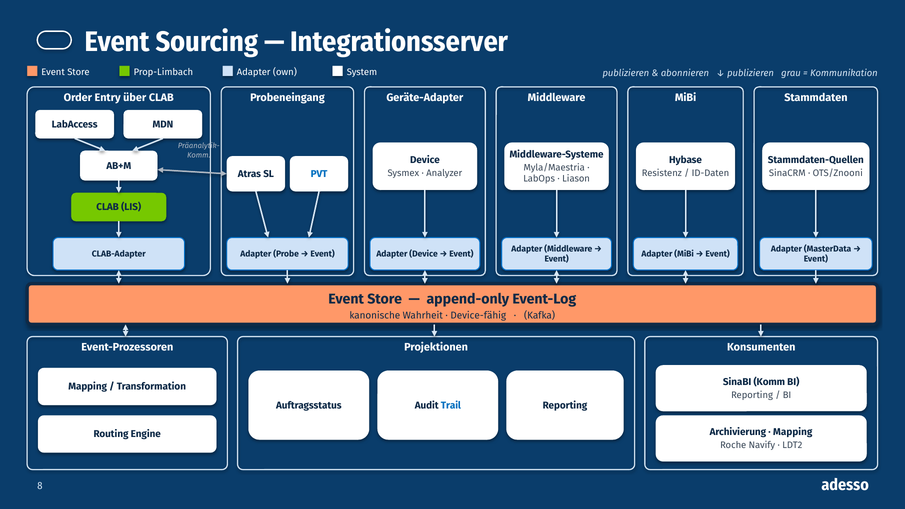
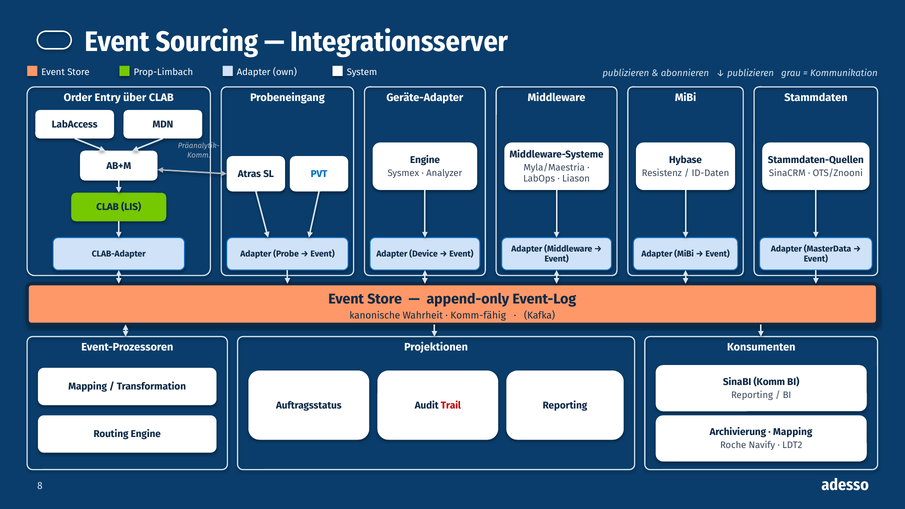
Device at (425, 160): Device -> Engine
Device-fähig: Device-fähig -> Komm-fähig
Trail colour: blue -> red
